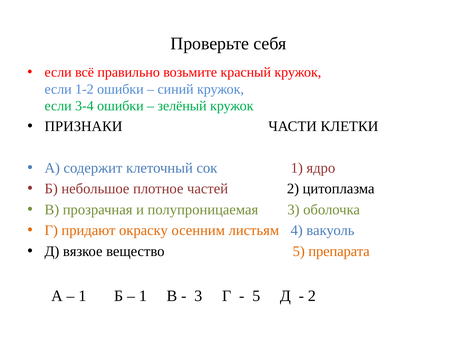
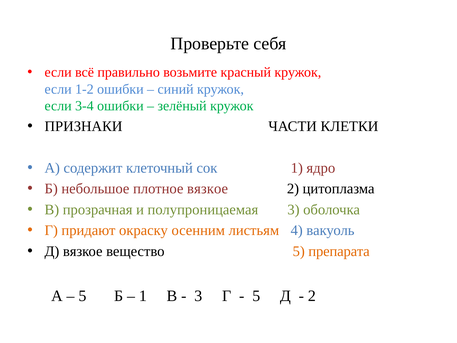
плотное частей: частей -> вязкое
1 at (82, 296): 1 -> 5
